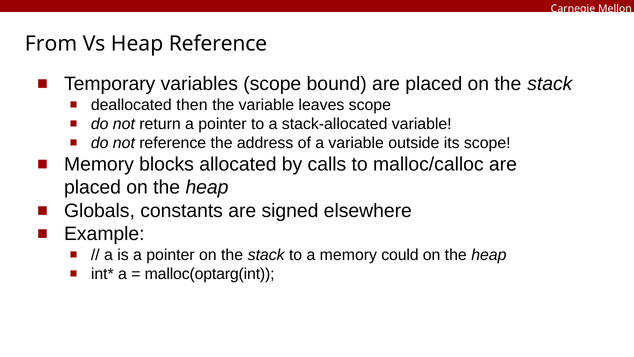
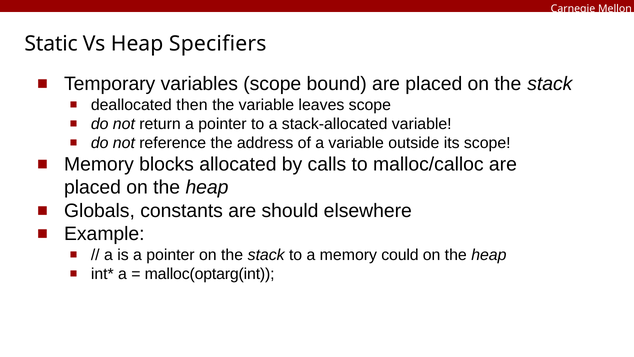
From: From -> Static
Heap Reference: Reference -> Specifiers
signed: signed -> should
